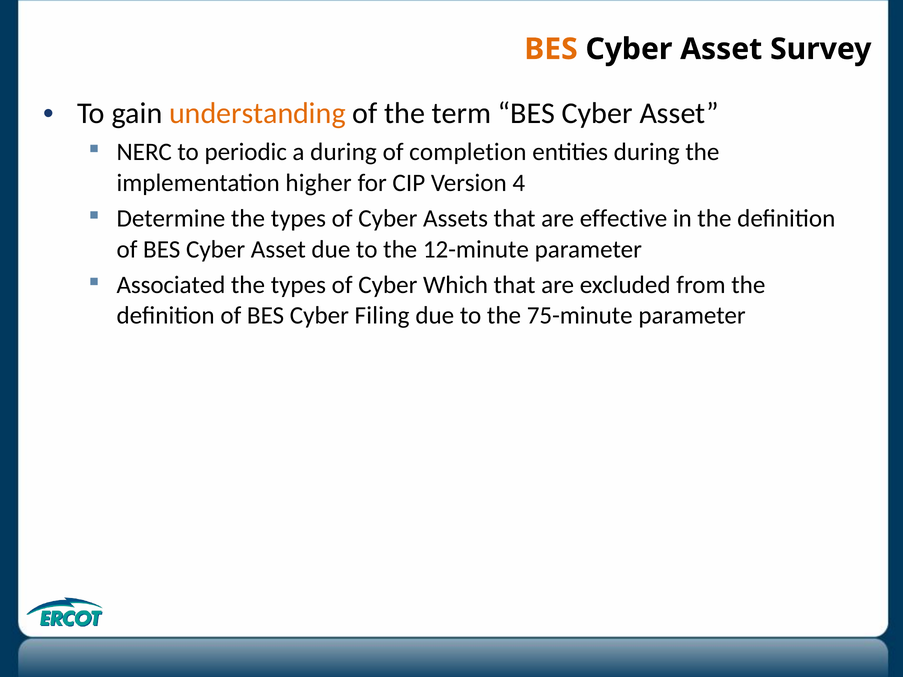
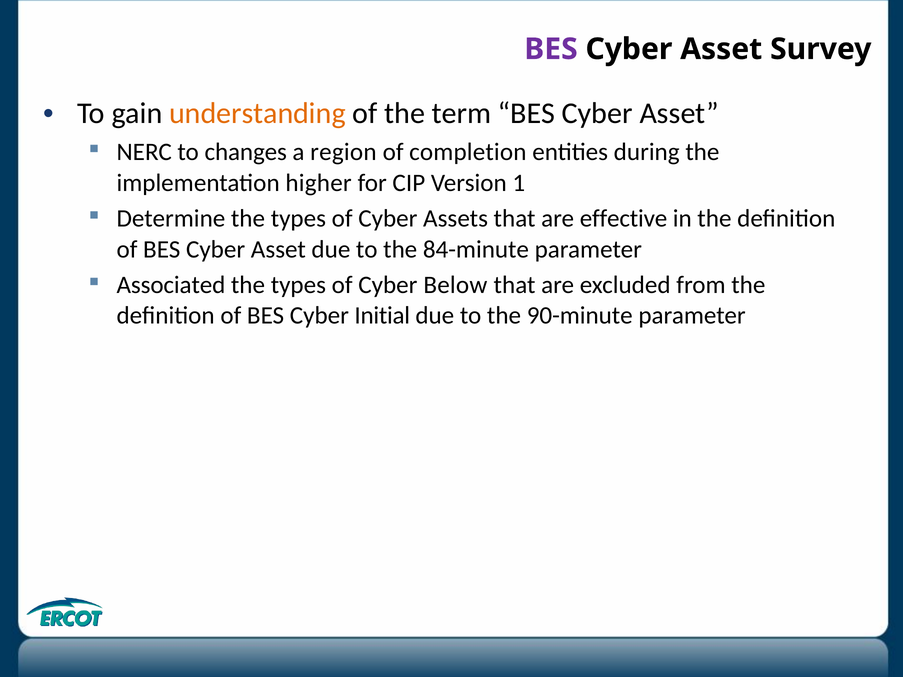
BES at (551, 49) colour: orange -> purple
periodic: periodic -> changes
a during: during -> region
4: 4 -> 1
12-minute: 12-minute -> 84-minute
Which: Which -> Below
Filing: Filing -> Initial
75-minute: 75-minute -> 90-minute
